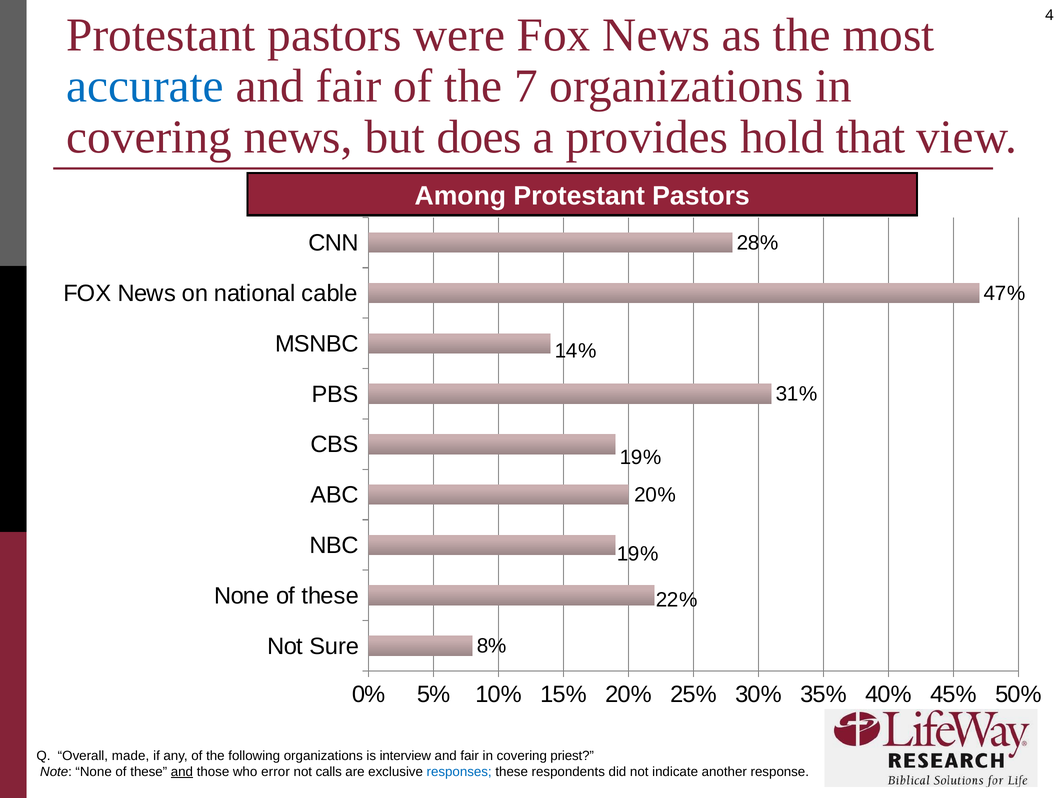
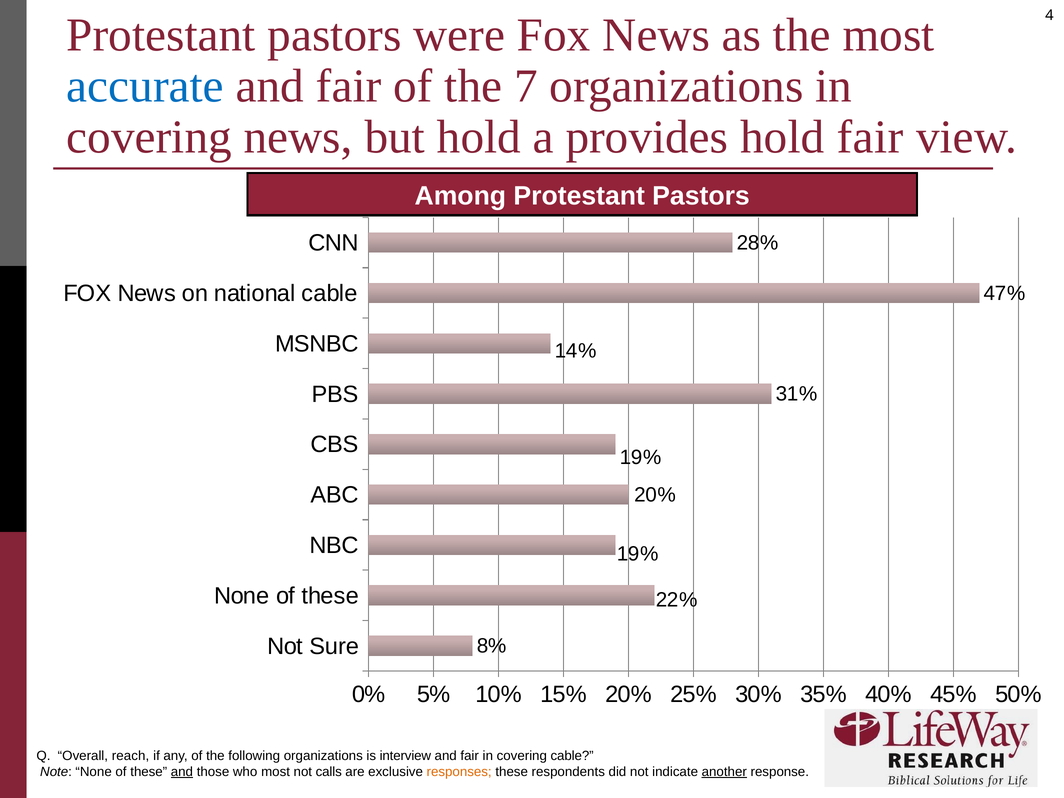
but does: does -> hold
hold that: that -> fair
made: made -> reach
covering priest: priest -> cable
who error: error -> most
responses colour: blue -> orange
another underline: none -> present
